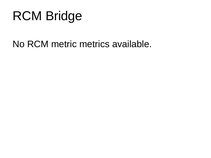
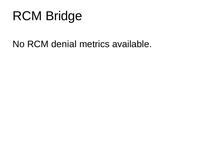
metric: metric -> denial
